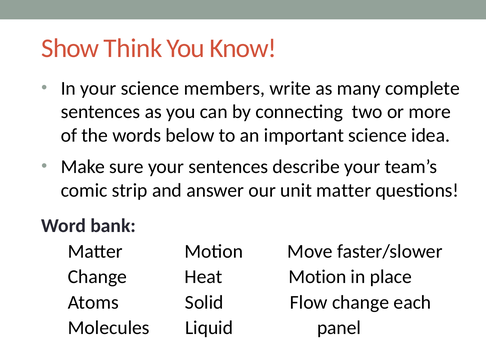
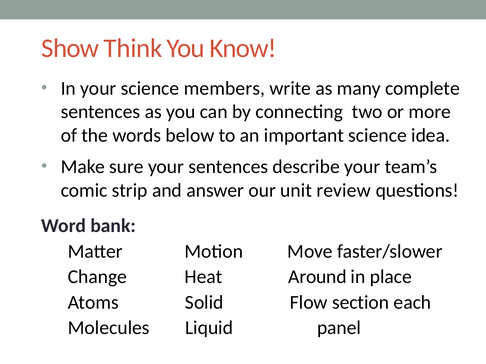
unit matter: matter -> review
Heat Motion: Motion -> Around
Flow change: change -> section
